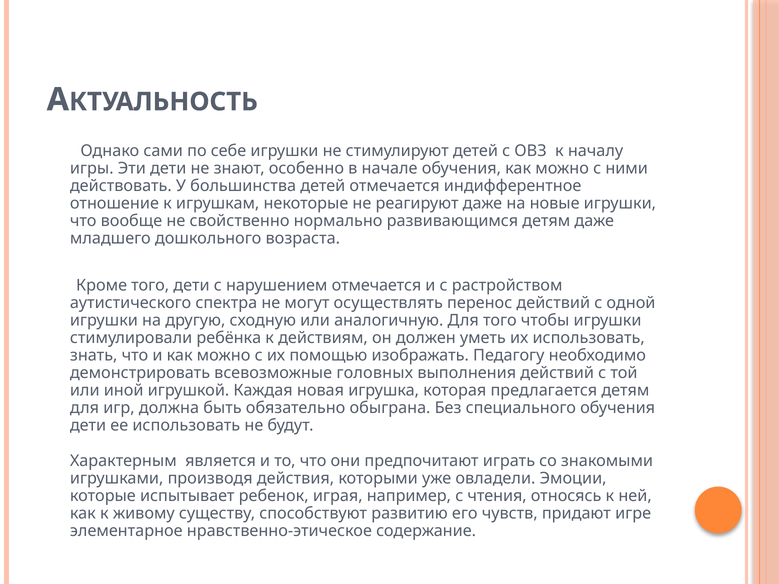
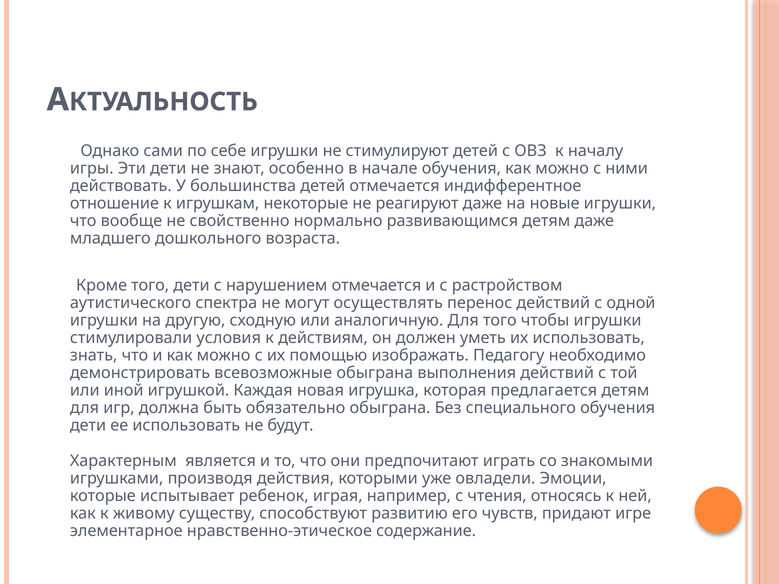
ребёнка: ребёнка -> условия
всевозможные головных: головных -> обыграна
